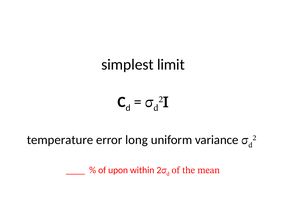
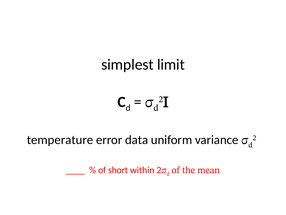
long: long -> data
upon: upon -> short
